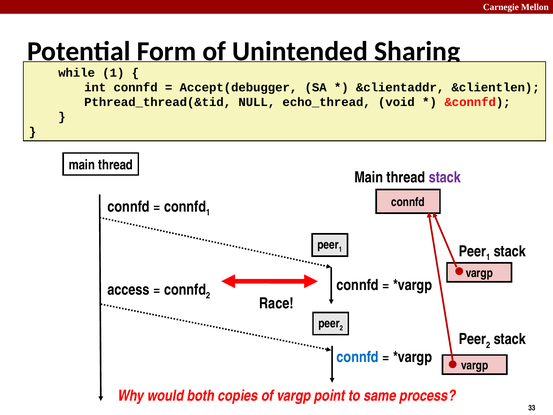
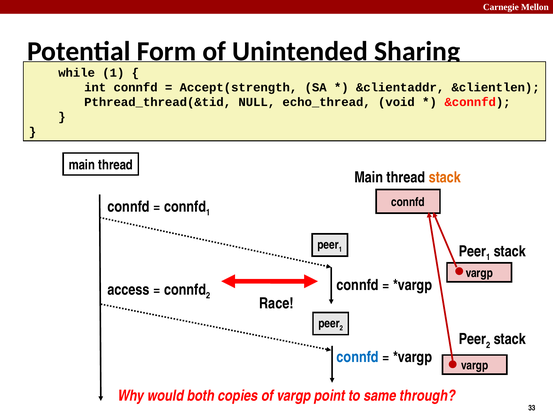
Accept(debugger: Accept(debugger -> Accept(strength
stack at (445, 177) colour: purple -> orange
process: process -> through
